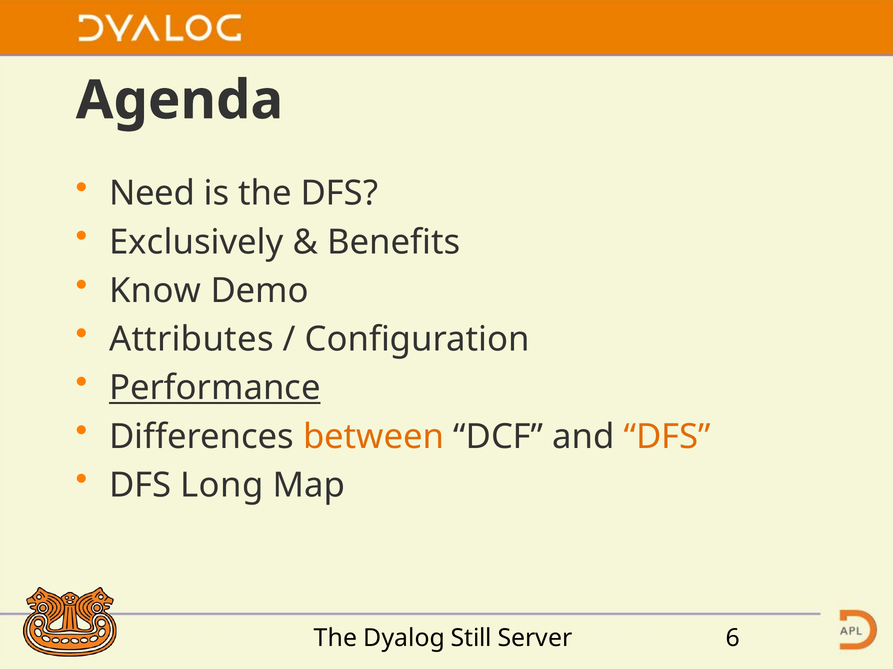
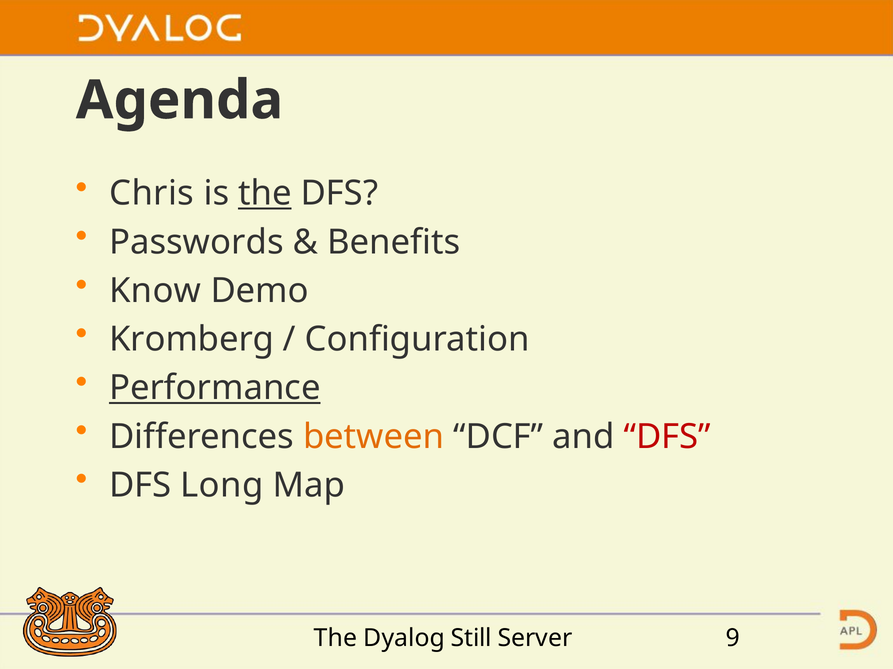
Need: Need -> Chris
the at (265, 194) underline: none -> present
Exclusively: Exclusively -> Passwords
Attributes: Attributes -> Kromberg
DFS at (667, 437) colour: orange -> red
6: 6 -> 9
